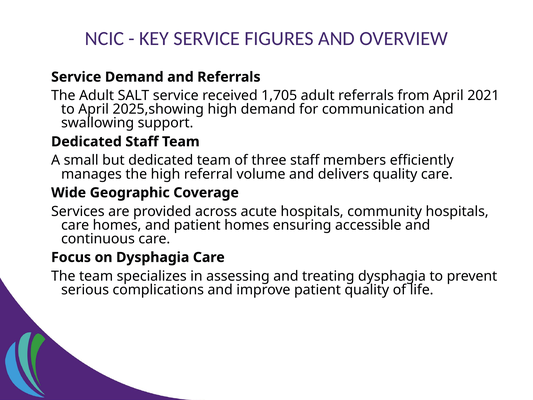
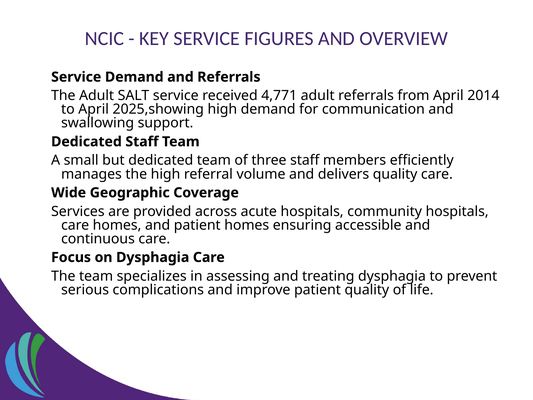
1,705: 1,705 -> 4,771
2021: 2021 -> 2014
